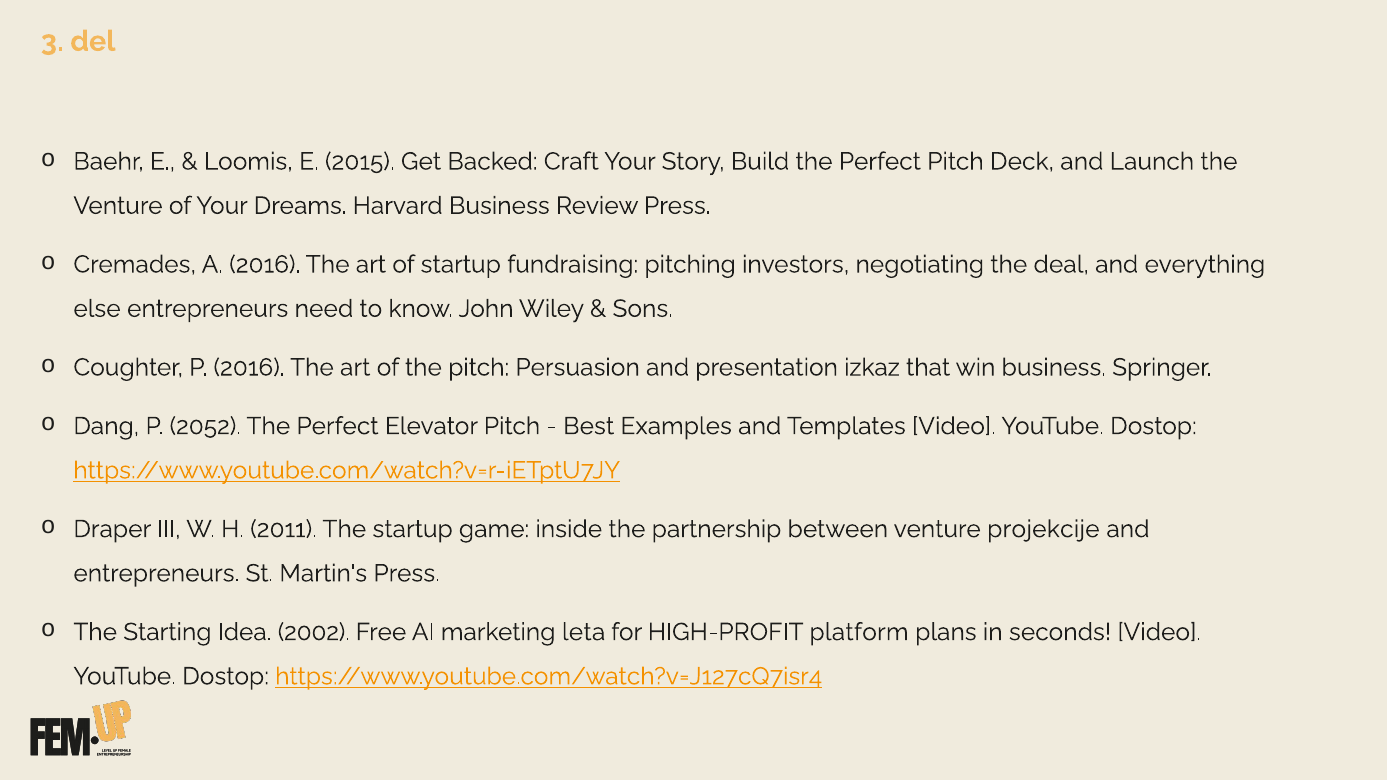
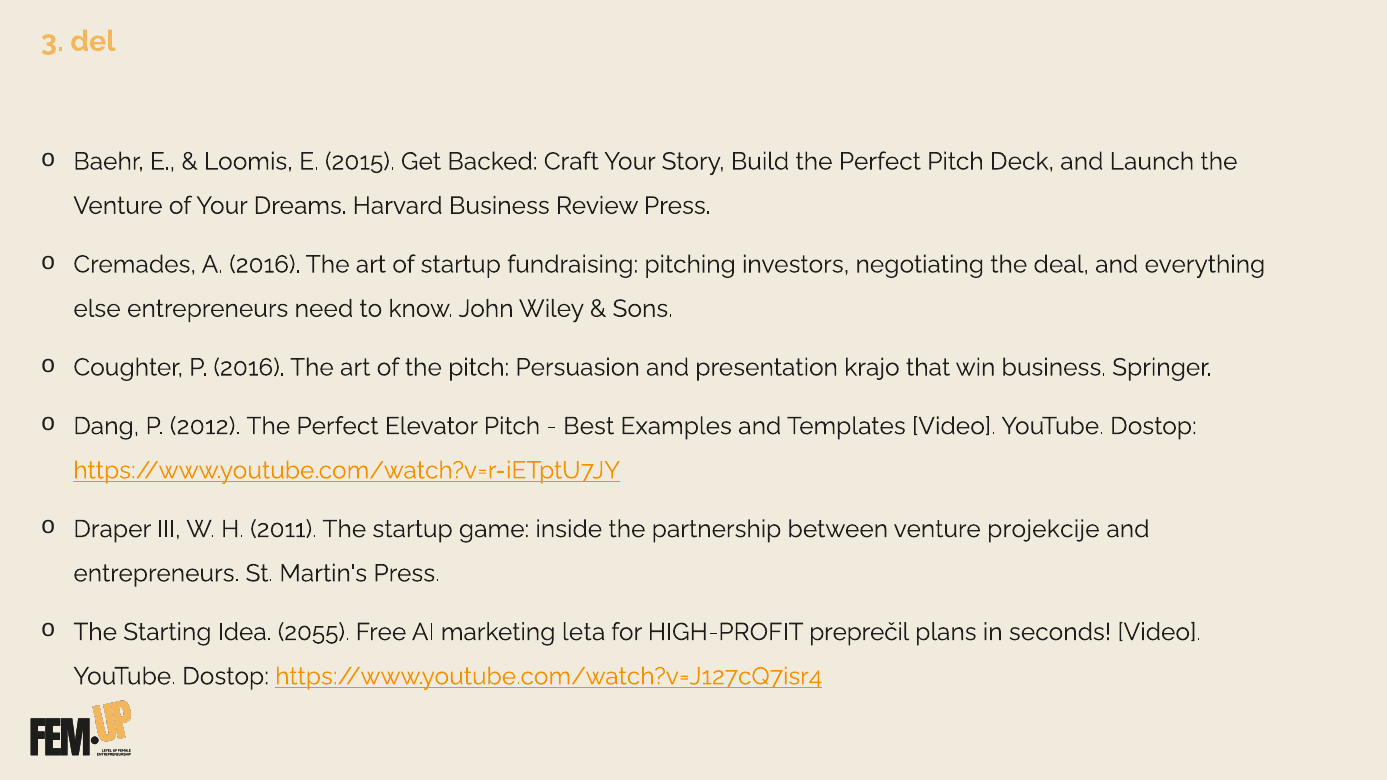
izkaz: izkaz -> krajo
2052: 2052 -> 2012
2002: 2002 -> 2055
platform: platform -> preprečil
